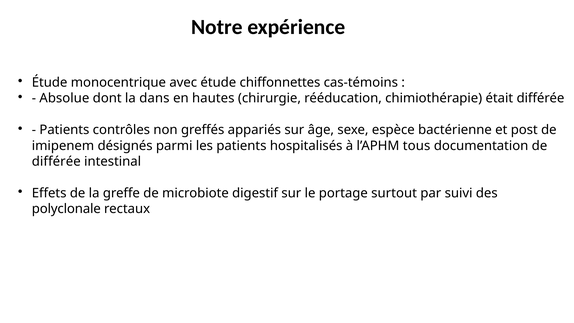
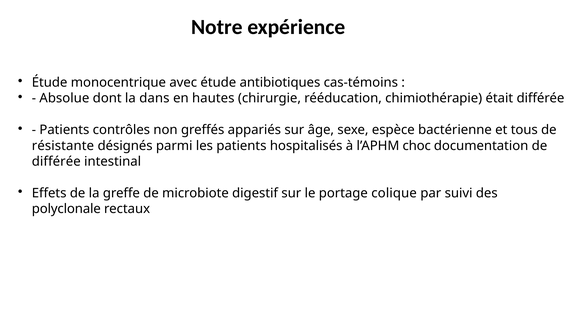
chiffonnettes: chiffonnettes -> antibiotiques
post: post -> tous
imipenem: imipenem -> résistante
tous: tous -> choc
surtout: surtout -> colique
